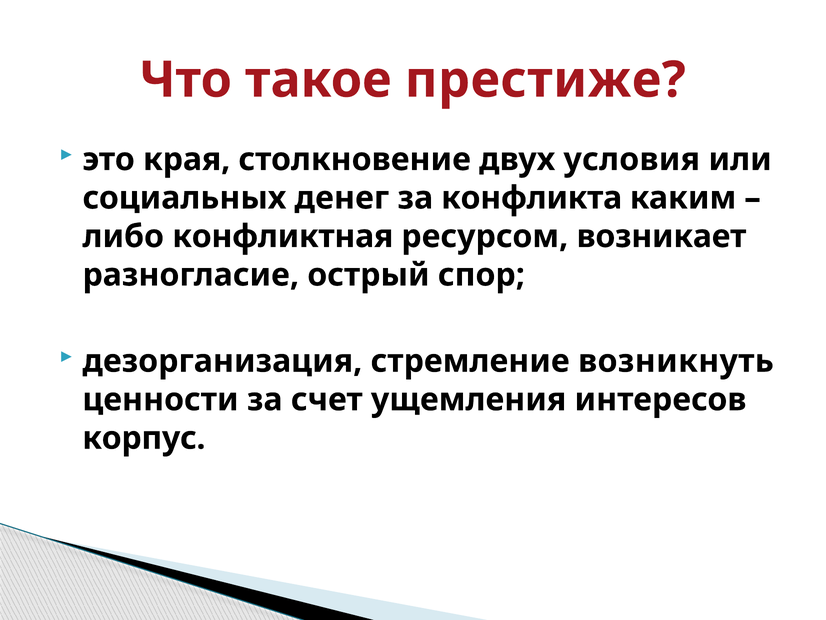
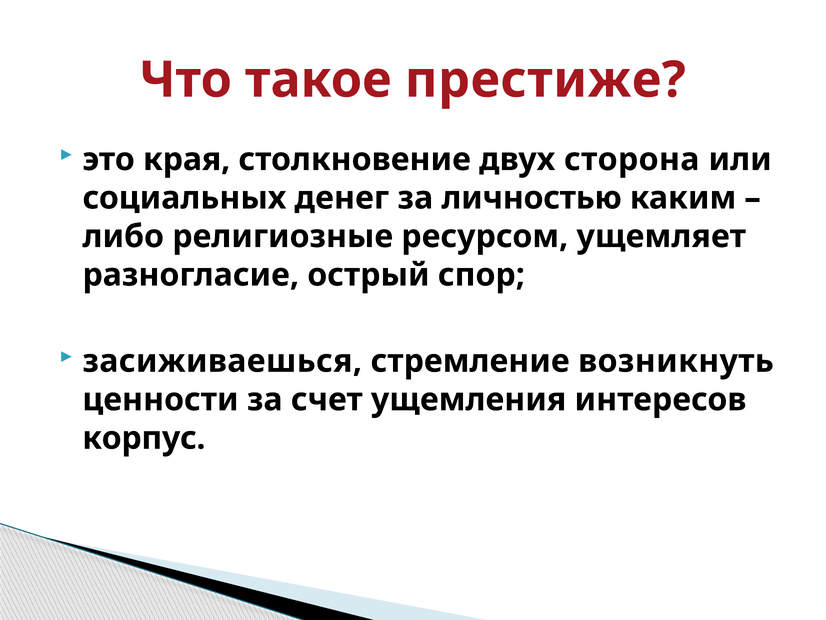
условия: условия -> сторона
конфликта: конфликта -> личностью
конфликтная: конфликтная -> религиозные
возникает: возникает -> ущемляет
дезорганизация: дезорганизация -> засиживаешься
